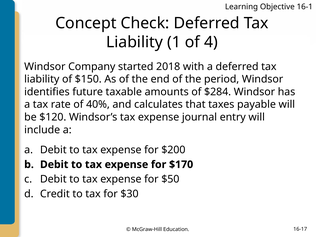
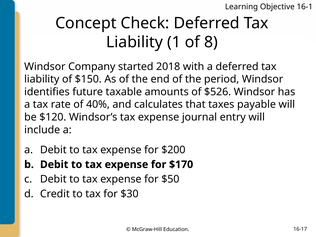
4: 4 -> 8
$284: $284 -> $526
